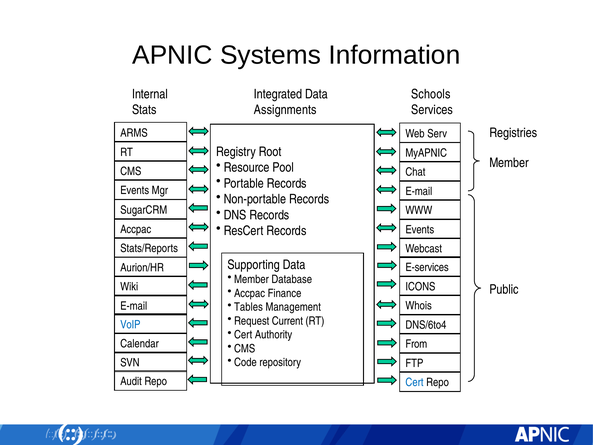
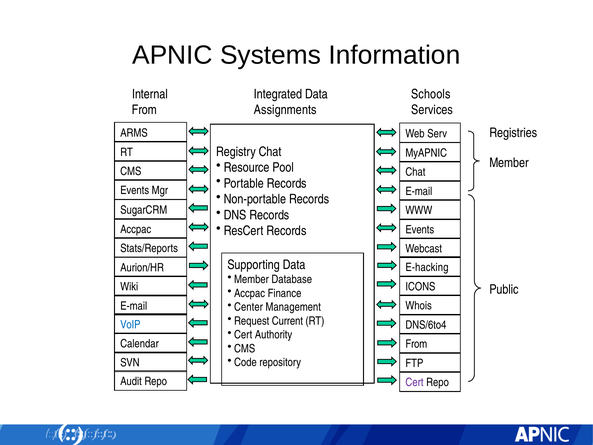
Stats at (144, 110): Stats -> From
Registry Root: Root -> Chat
E-services: E-services -> E-hacking
Tables: Tables -> Center
Cert at (414, 382) colour: blue -> purple
